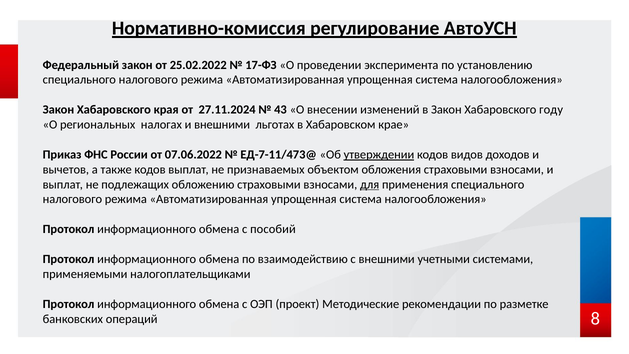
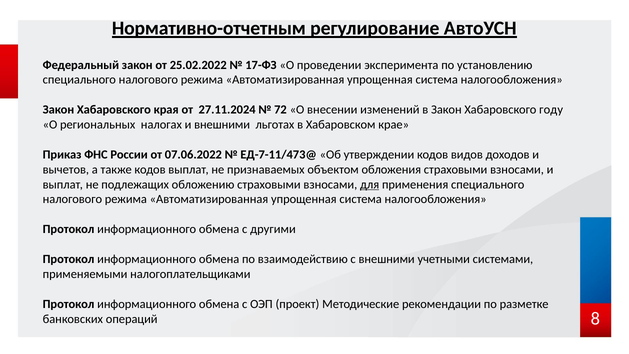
Нормативно-комиссия: Нормативно-комиссия -> Нормативно-отчетным
43: 43 -> 72
утверждении underline: present -> none
пособий: пособий -> другими
